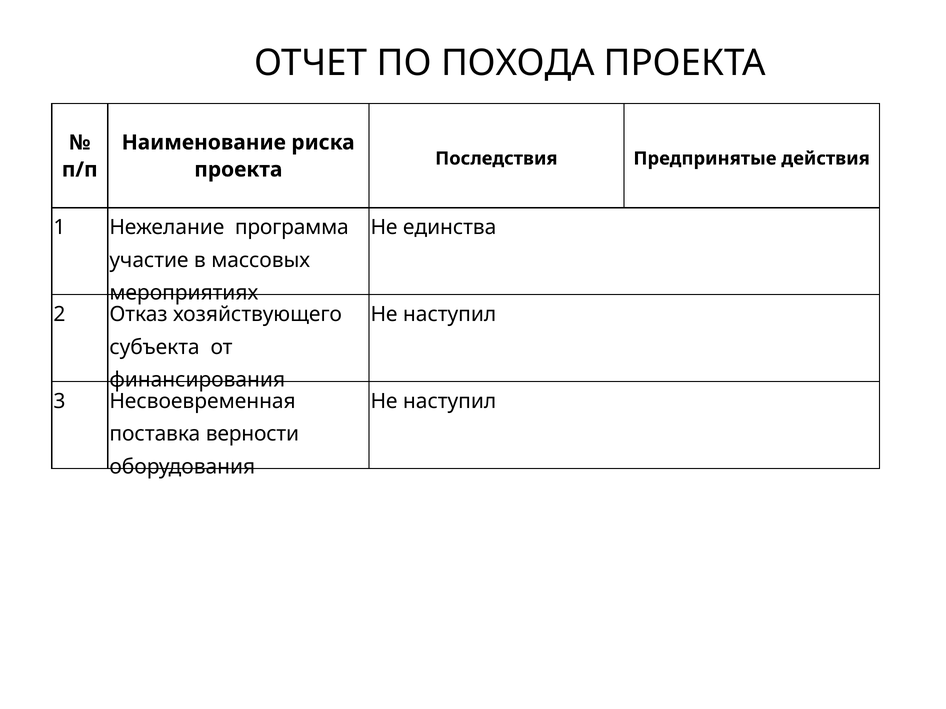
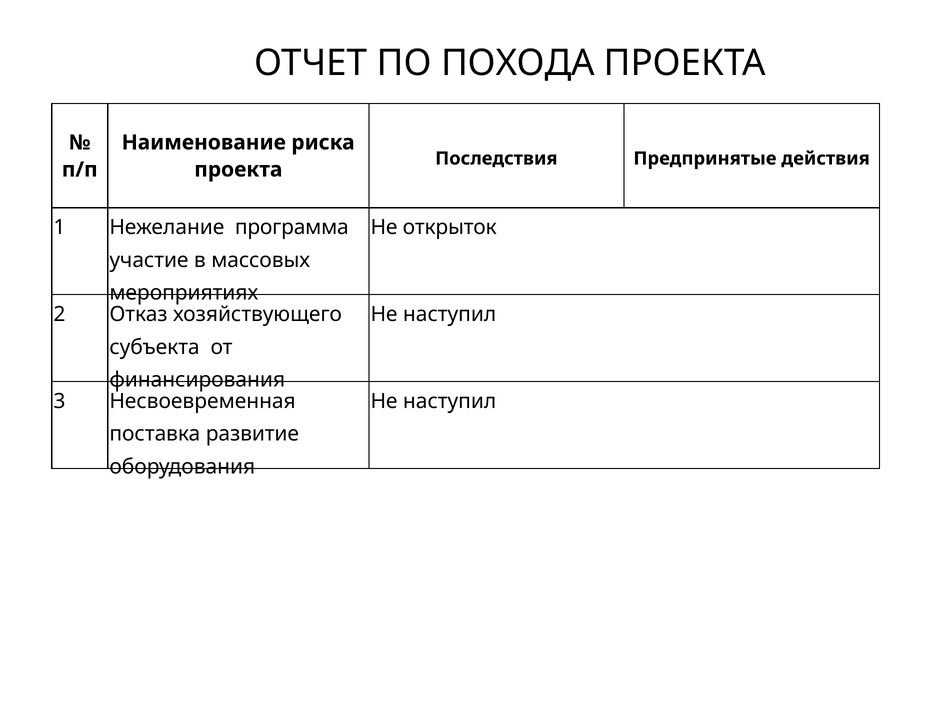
единства: единства -> открыток
верности: верности -> развитие
